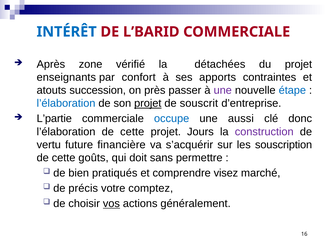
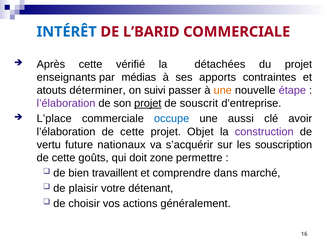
Après zone: zone -> cette
confort: confort -> médias
succession: succession -> déterminer
près: près -> suivi
une at (223, 90) colour: purple -> orange
étape colour: blue -> purple
l’élaboration at (66, 103) colour: blue -> purple
L’partie: L’partie -> L’place
donc: donc -> avoir
Jours: Jours -> Objet
financière: financière -> nationaux
sans: sans -> zone
pratiqués: pratiqués -> travaillent
visez: visez -> dans
précis: précis -> plaisir
comptez: comptez -> détenant
vos underline: present -> none
